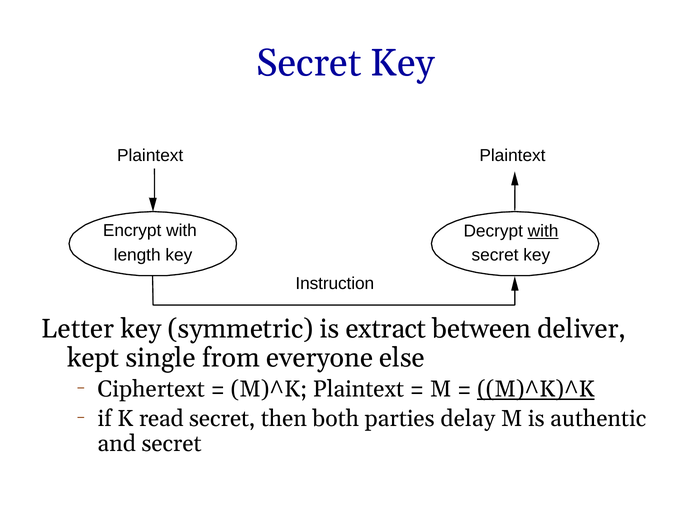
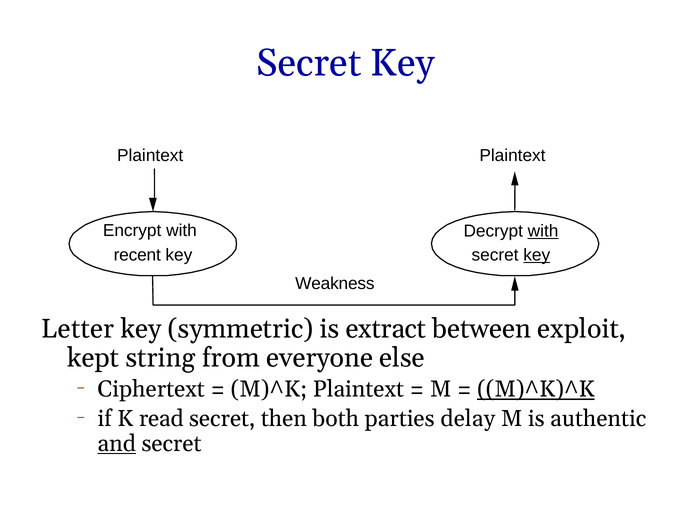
length: length -> recent
key at (537, 255) underline: none -> present
Instruction: Instruction -> Weakness
deliver: deliver -> exploit
single: single -> string
and underline: none -> present
